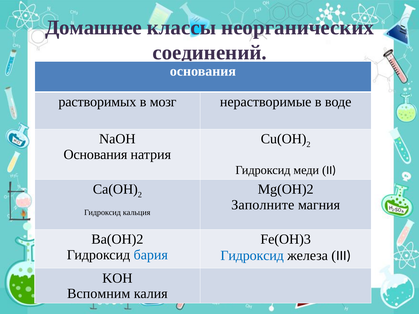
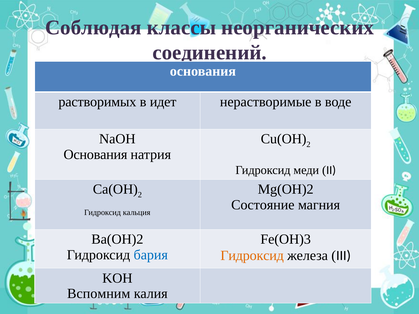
Домашнее: Домашнее -> Соблюдая
мозг: мозг -> идет
Заполните: Заполните -> Состояние
Гидроксид at (252, 256) colour: blue -> orange
